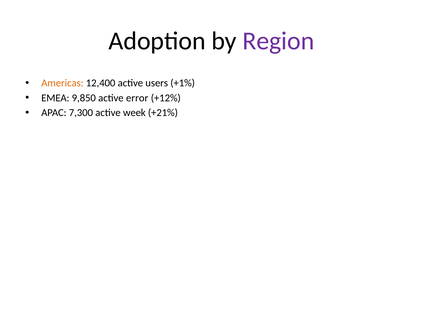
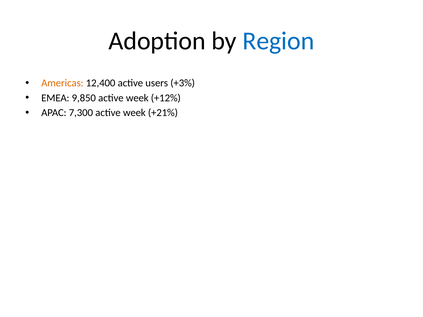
Region colour: purple -> blue
+1%: +1% -> +3%
9,850 active error: error -> week
